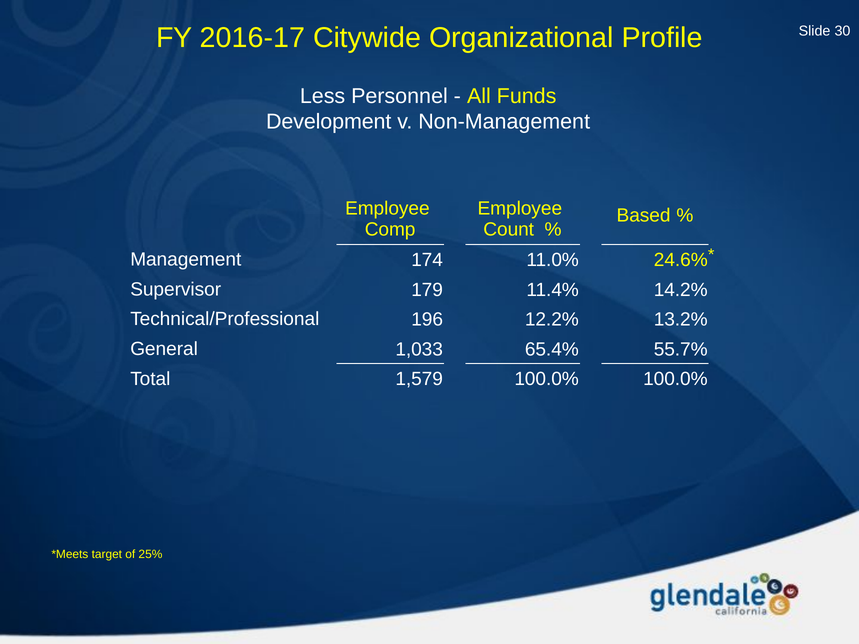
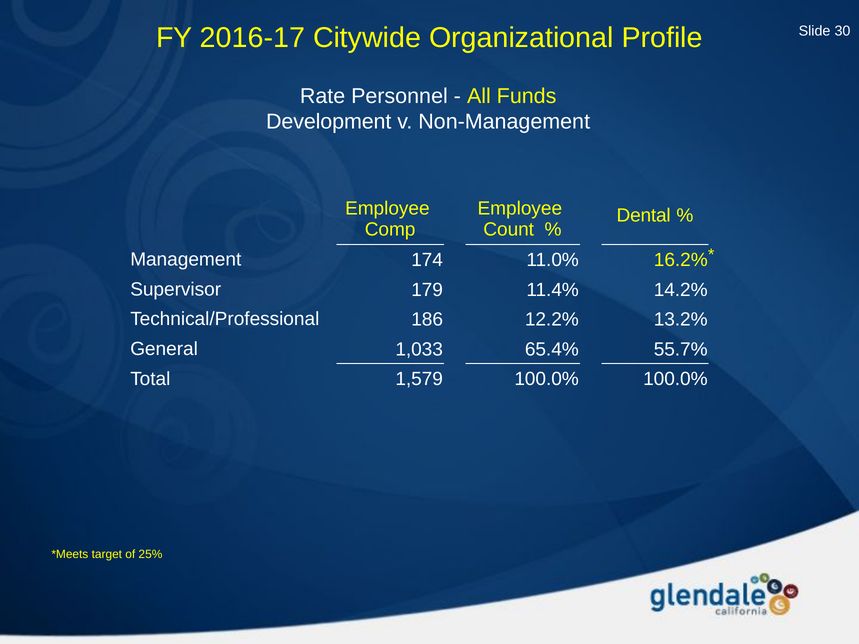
Less: Less -> Rate
Based: Based -> Dental
24.6%: 24.6% -> 16.2%
196: 196 -> 186
